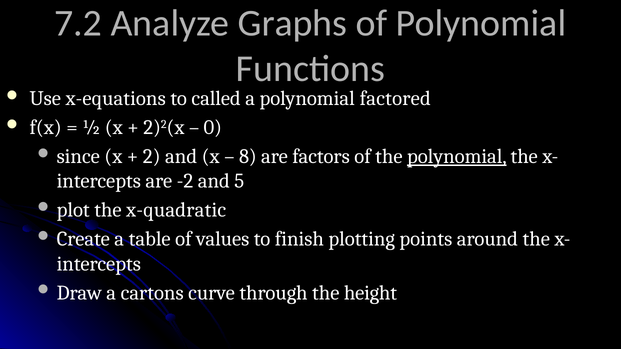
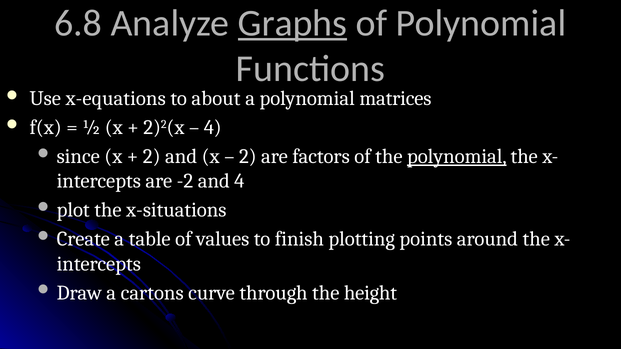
7.2: 7.2 -> 6.8
Graphs underline: none -> present
called: called -> about
factored: factored -> matrices
0 at (213, 127): 0 -> 4
8 at (248, 156): 8 -> 2
and 5: 5 -> 4
x-quadratic: x-quadratic -> x-situations
